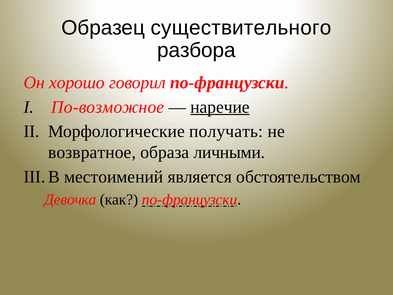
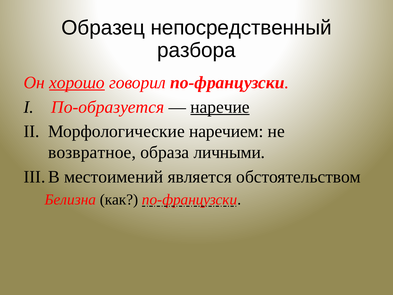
существительного: существительного -> непосредственный
хорошо underline: none -> present
По-возможное: По-возможное -> По-образуется
получать: получать -> наречием
Девочка: Девочка -> Белизна
